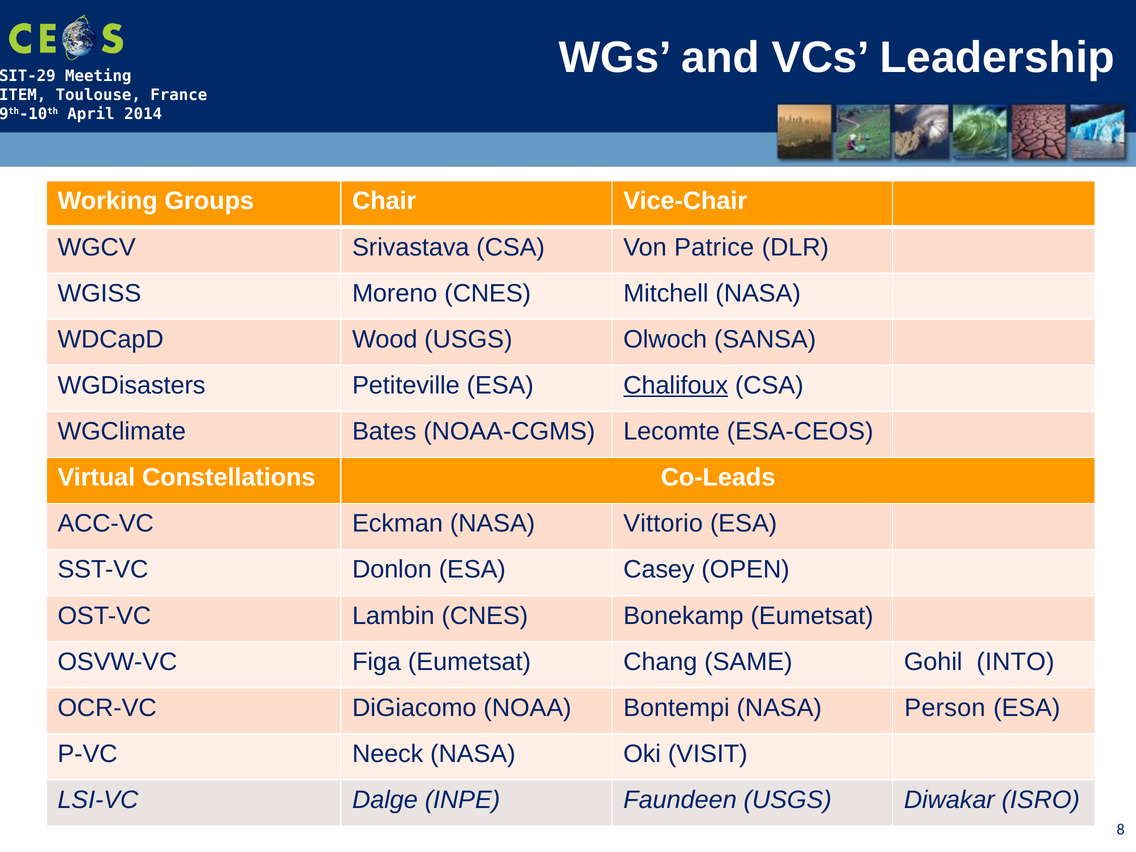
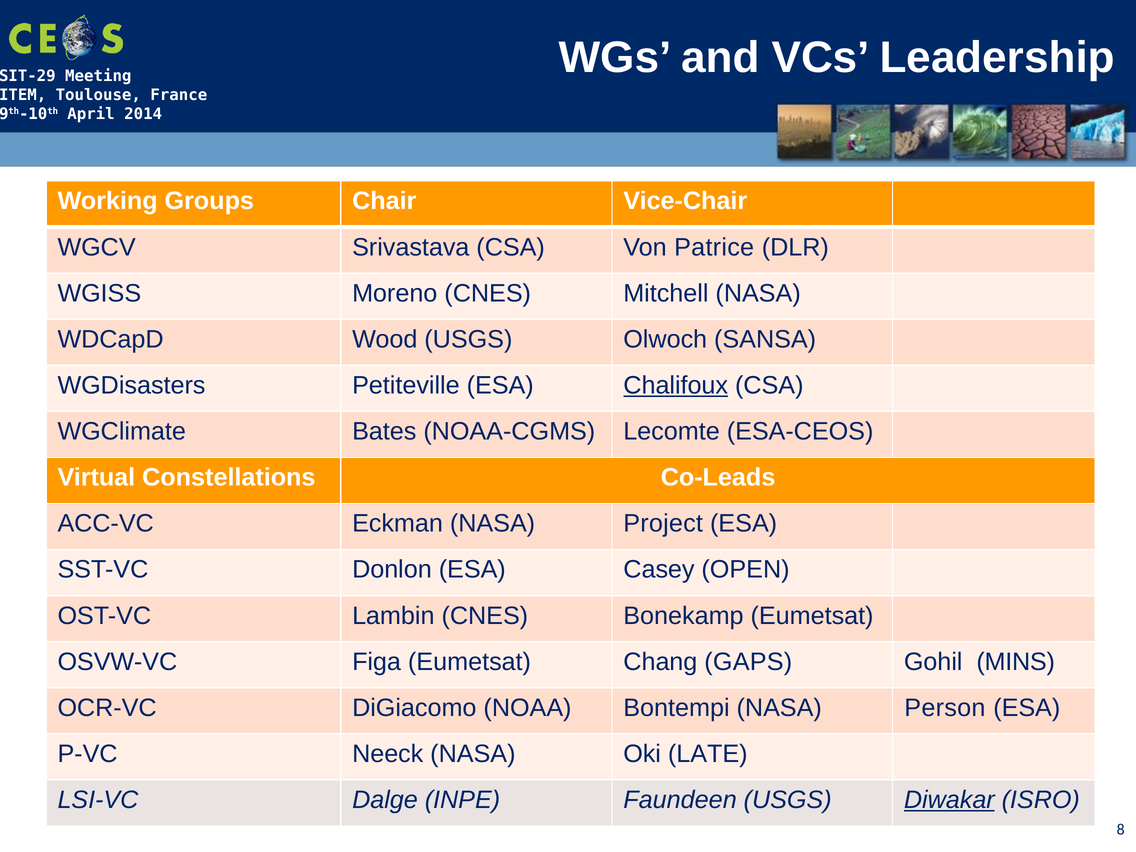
Vittorio: Vittorio -> Project
SAME: SAME -> GAPS
INTO: INTO -> MINS
VISIT: VISIT -> LATE
Diwakar underline: none -> present
